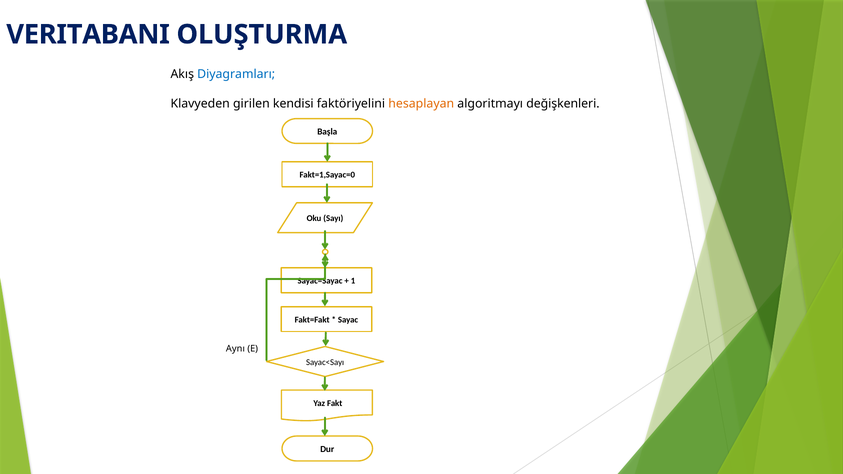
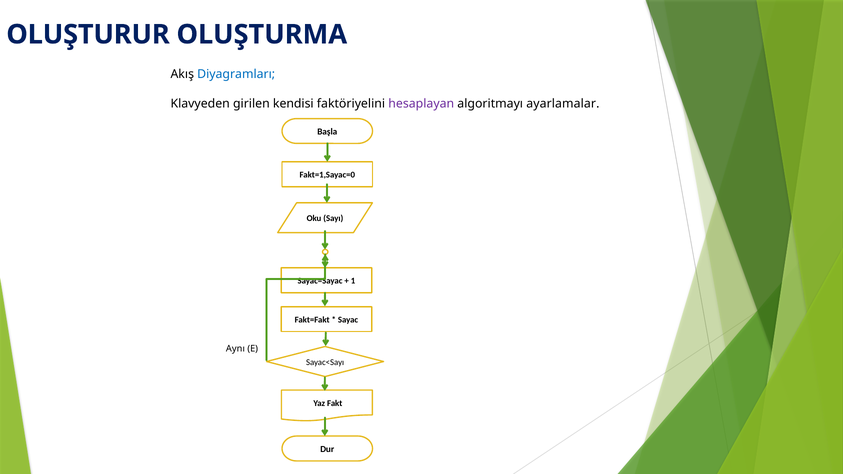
VERITABANI: VERITABANI -> OLUŞTURUR
hesaplayan colour: orange -> purple
değişkenleri: değişkenleri -> ayarlamalar
